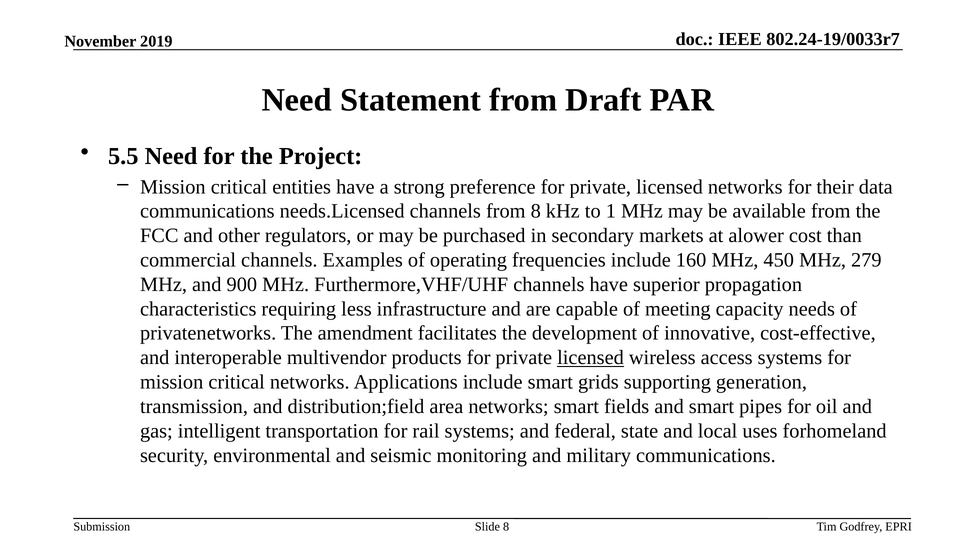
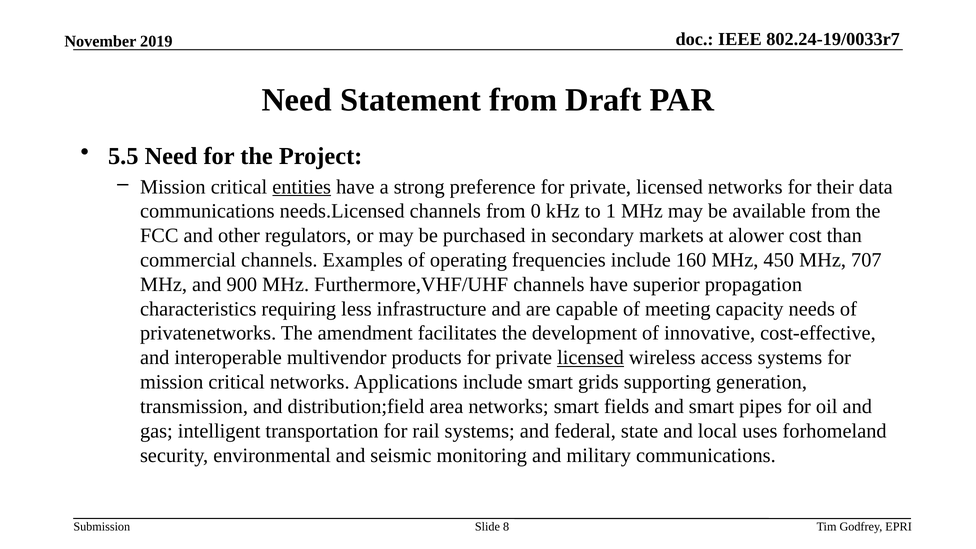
entities underline: none -> present
from 8: 8 -> 0
279: 279 -> 707
